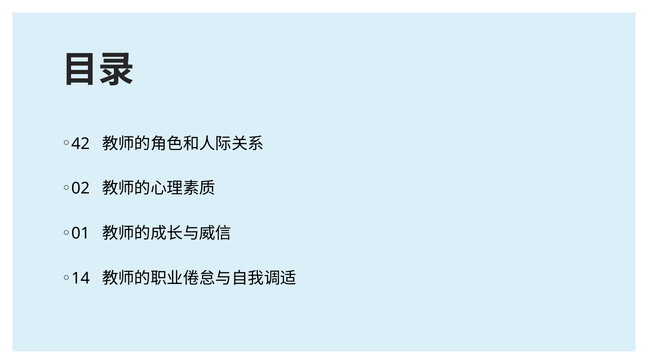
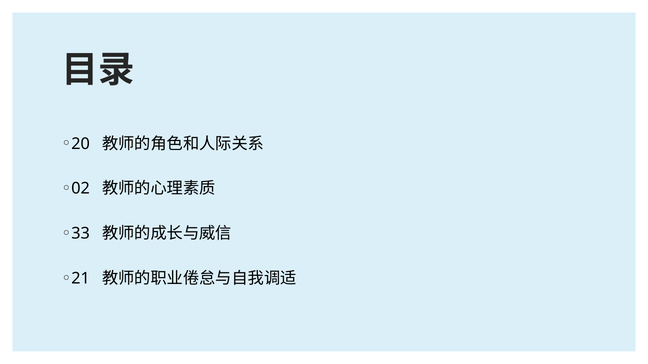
42: 42 -> 20
01: 01 -> 33
14: 14 -> 21
